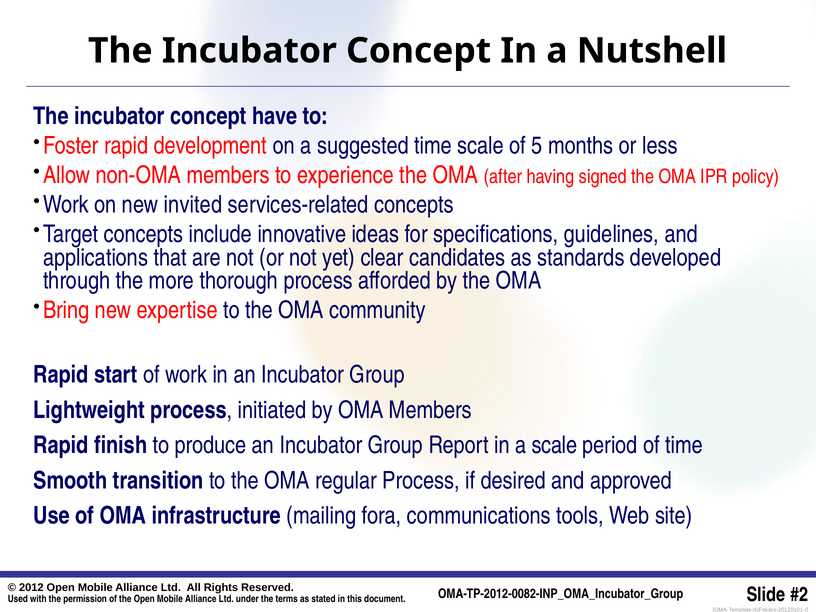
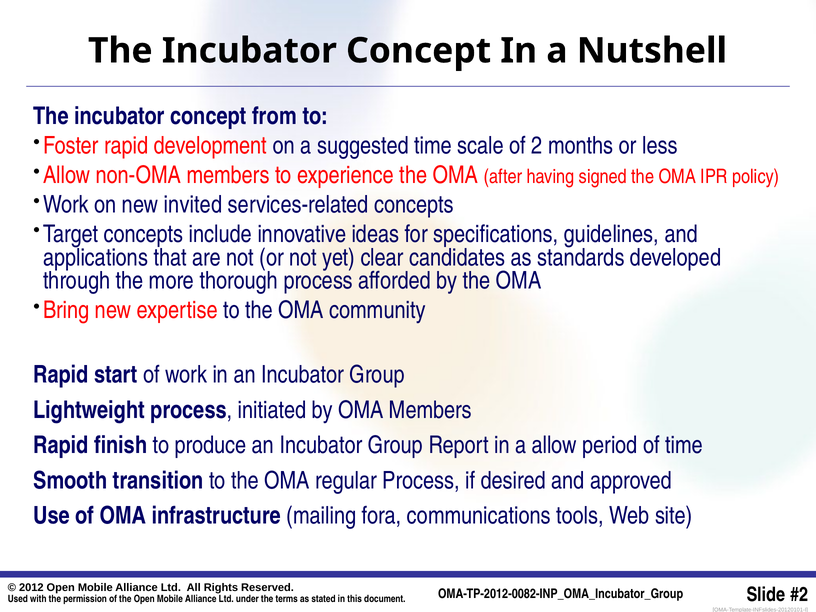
have: have -> from
5: 5 -> 2
a scale: scale -> allow
